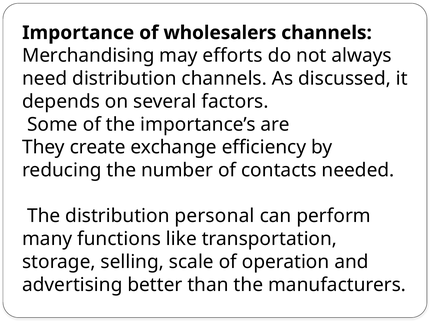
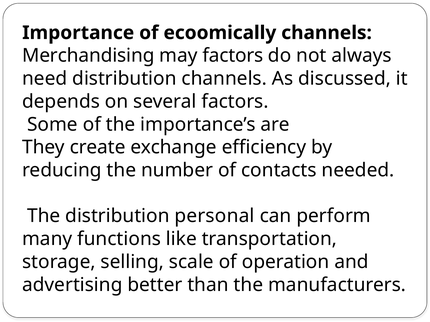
wholesalers: wholesalers -> ecoomically
may efforts: efforts -> factors
